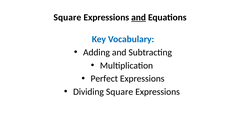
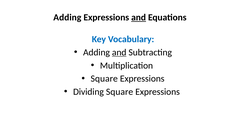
Square at (67, 17): Square -> Adding
and at (119, 52) underline: none -> present
Perfect at (104, 79): Perfect -> Square
